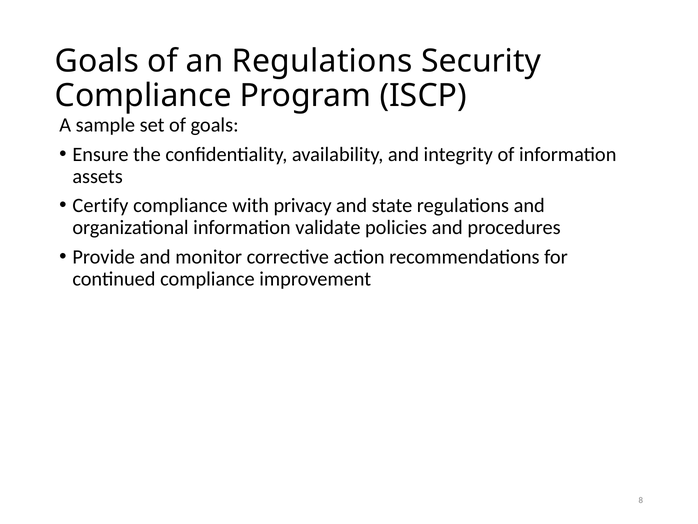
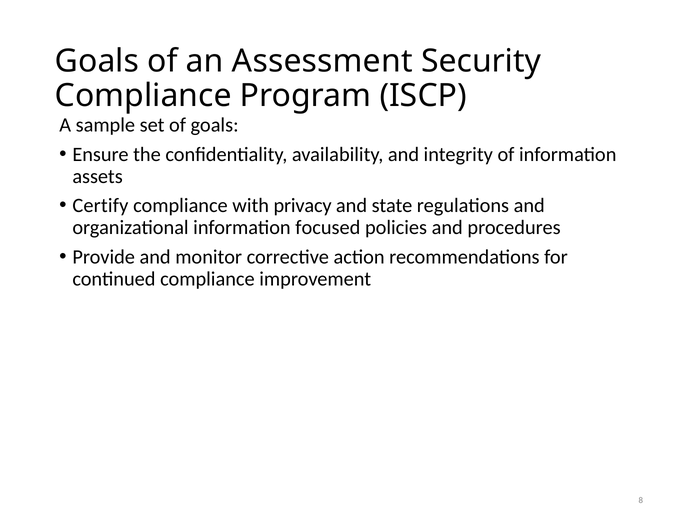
an Regulations: Regulations -> Assessment
validate: validate -> focused
